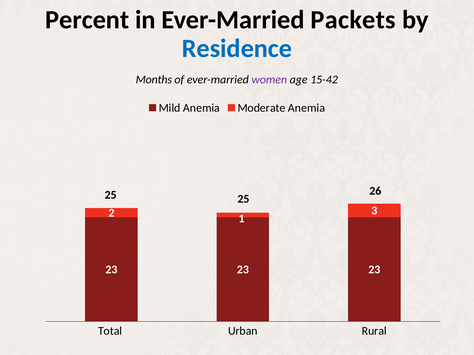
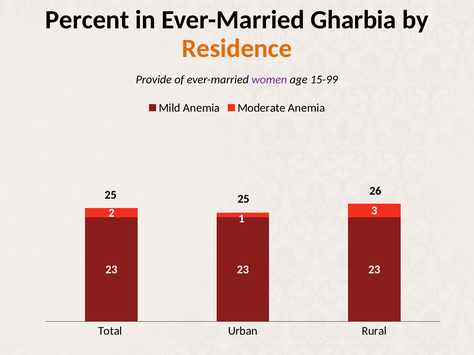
Packets: Packets -> Gharbia
Residence colour: blue -> orange
Months: Months -> Provide
15-42: 15-42 -> 15-99
